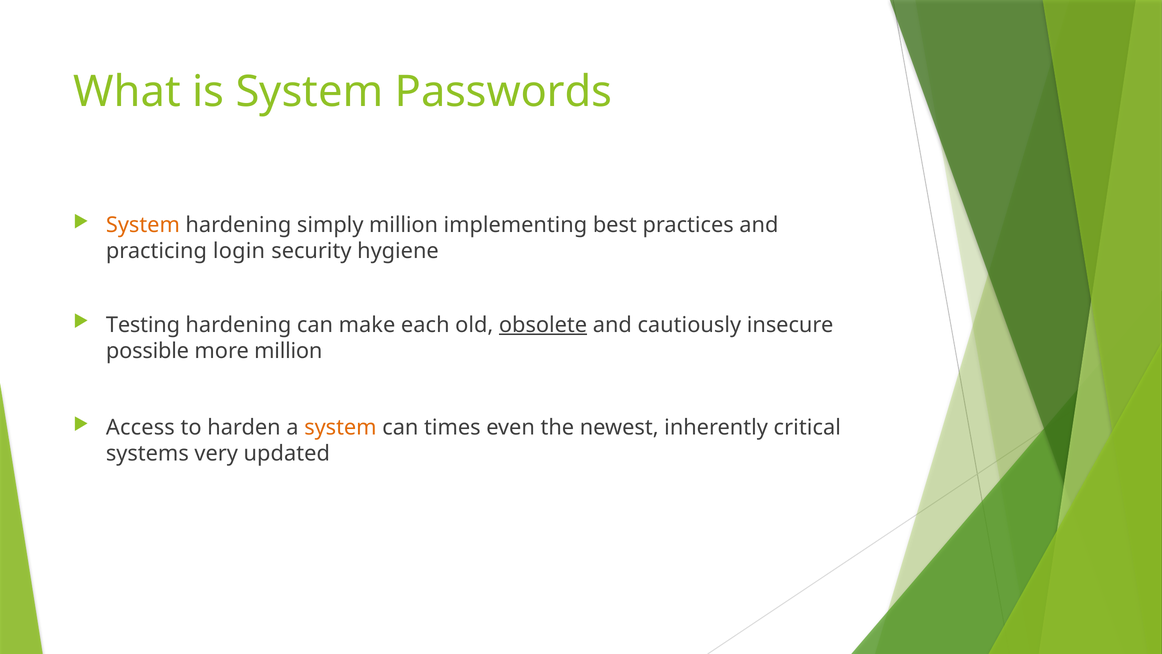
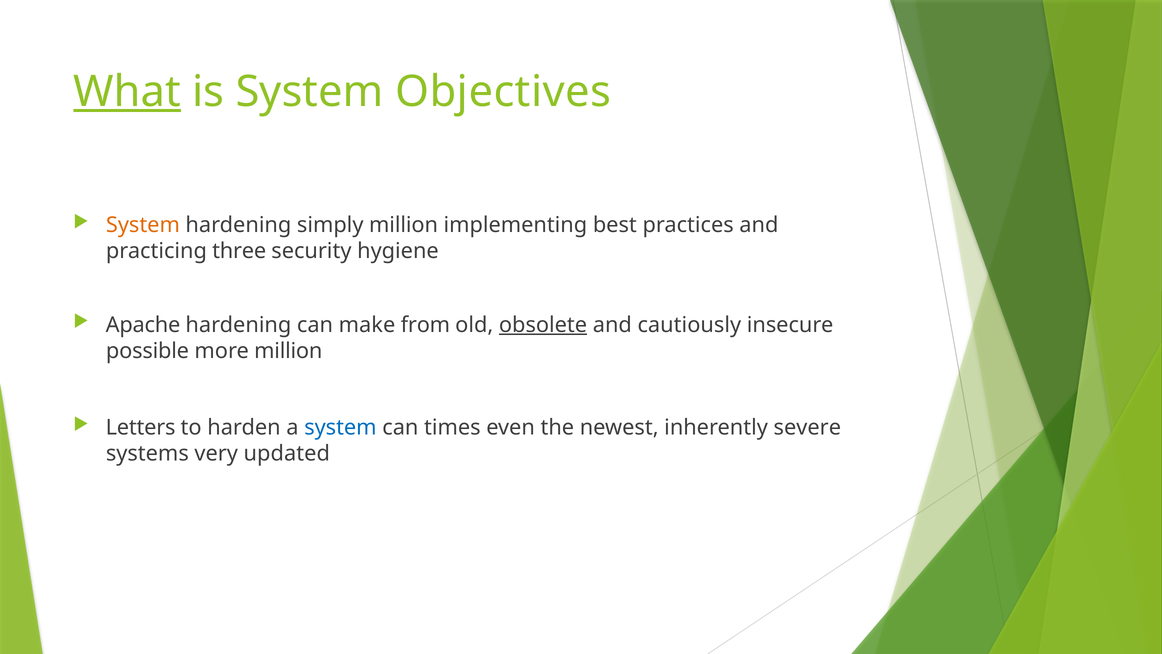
What underline: none -> present
Passwords: Passwords -> Objectives
login: login -> three
Testing: Testing -> Apache
each: each -> from
Access: Access -> Letters
system at (340, 427) colour: orange -> blue
critical: critical -> severe
